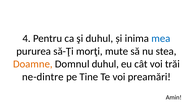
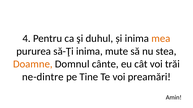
mea colour: blue -> orange
să-Ţi morţi: morţi -> inima
Domnul duhul: duhul -> cânte
